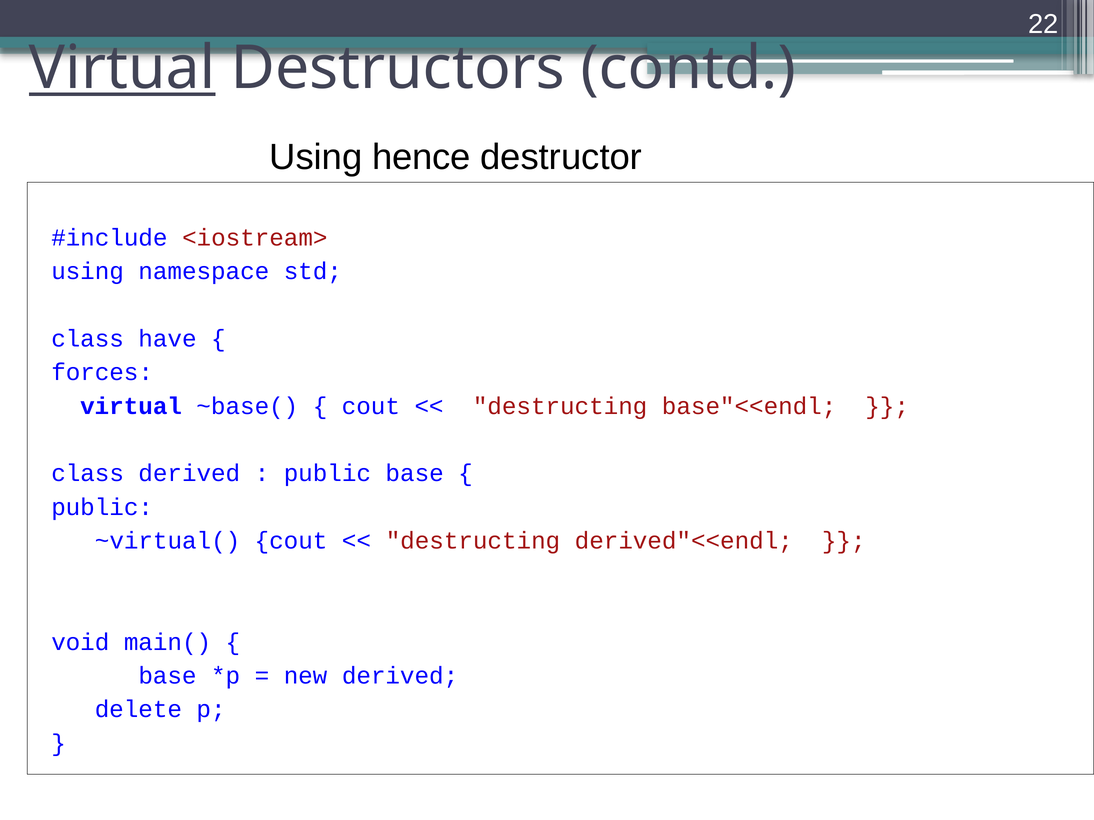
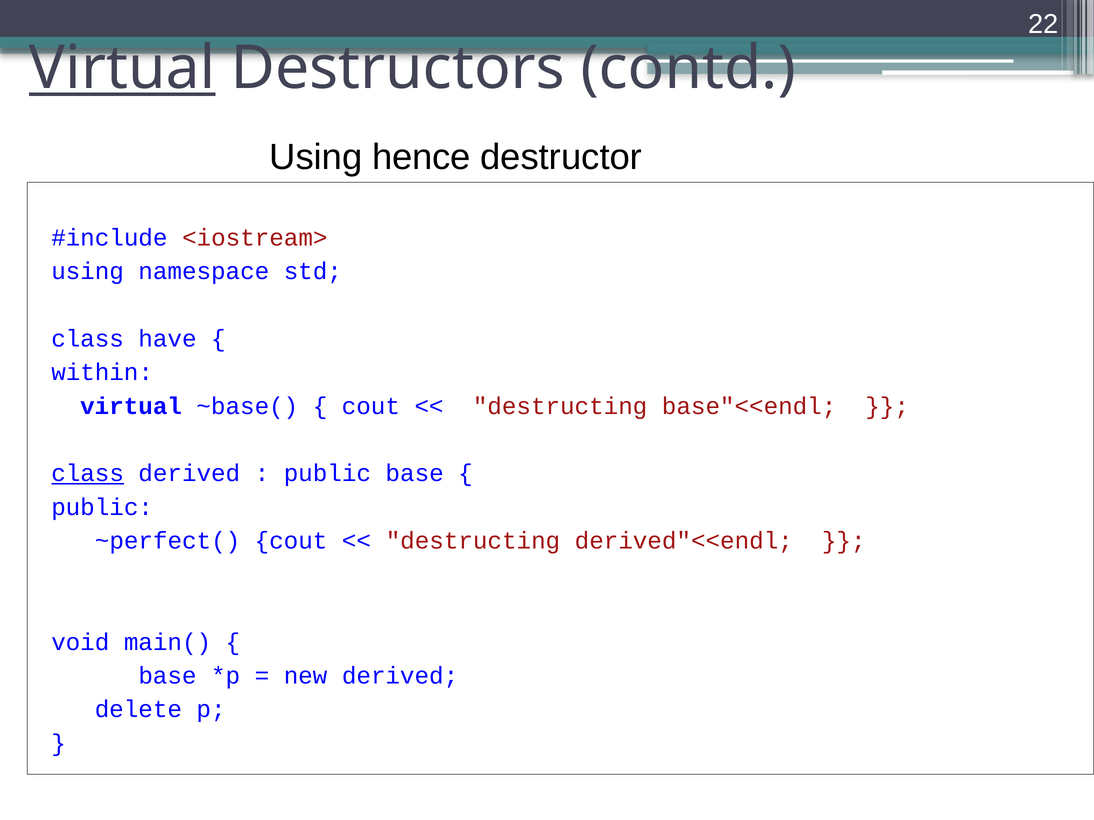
forces: forces -> within
class at (88, 474) underline: none -> present
~virtual(: ~virtual( -> ~perfect(
